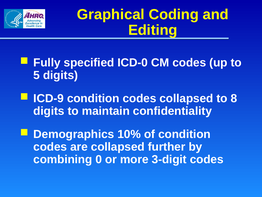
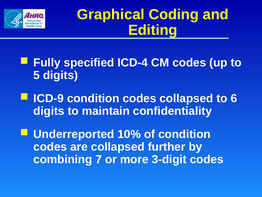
ICD-0: ICD-0 -> ICD-4
8: 8 -> 6
Demographics: Demographics -> Underreported
0: 0 -> 7
